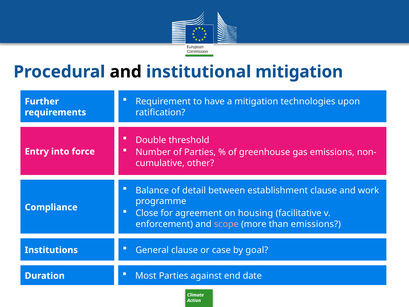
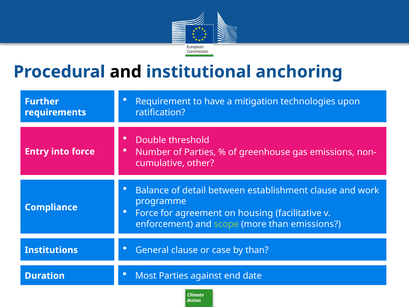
institutional mitigation: mitigation -> anchoring
Close at (147, 213): Close -> Force
scope colour: pink -> light green
by goal: goal -> than
